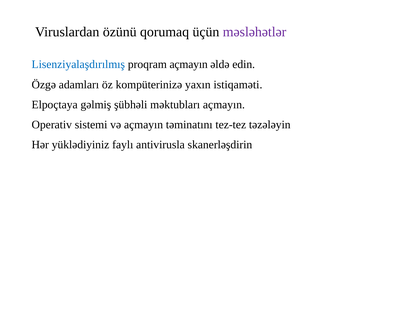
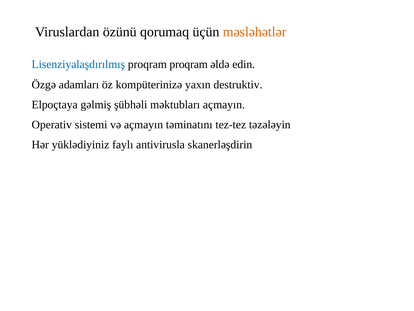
məsləhətlər colour: purple -> orange
proqram açmayın: açmayın -> proqram
istiqaməti: istiqaməti -> destruktiv
